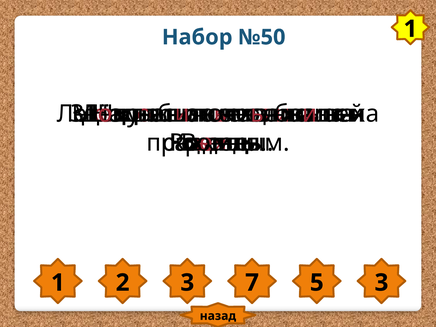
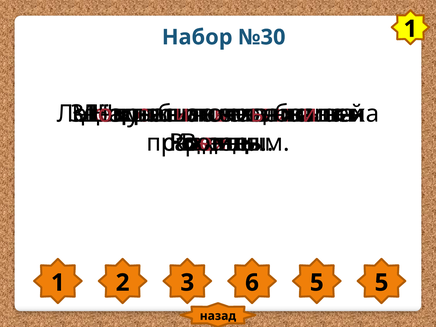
№50: №50 -> №30
7: 7 -> 6
5 3: 3 -> 5
